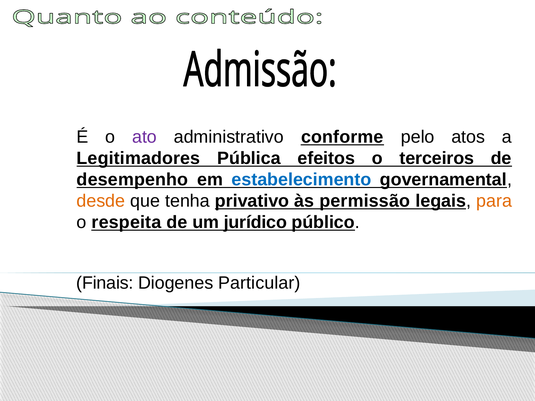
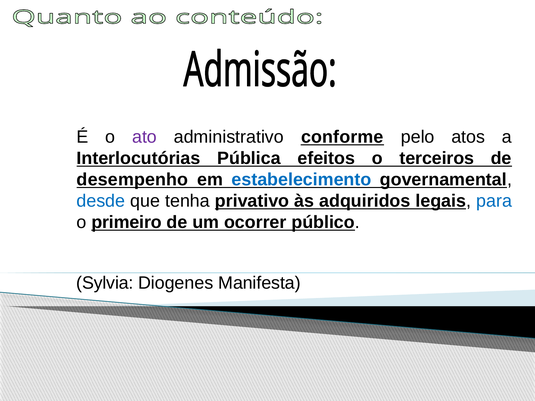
Legitimadores: Legitimadores -> Interlocutórias
desde colour: orange -> blue
permissão: permissão -> adquiridos
para colour: orange -> blue
respeita: respeita -> primeiro
jurídico: jurídico -> ocorrer
Finais: Finais -> Sylvia
Particular: Particular -> Manifesta
